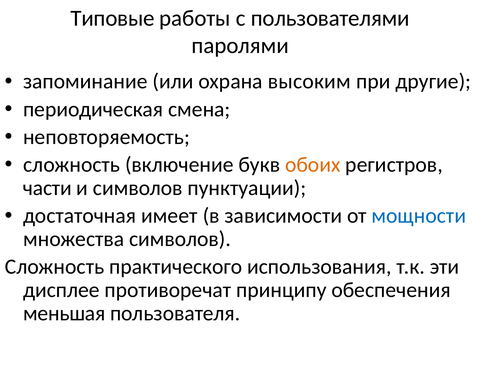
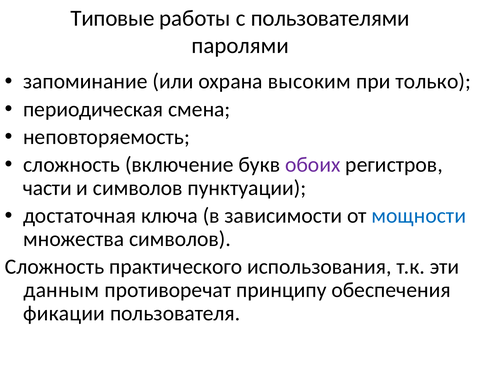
другие: другие -> только
обоих colour: orange -> purple
имеет: имеет -> ключа
дисплее: дисплее -> данным
меньшая: меньшая -> фикации
